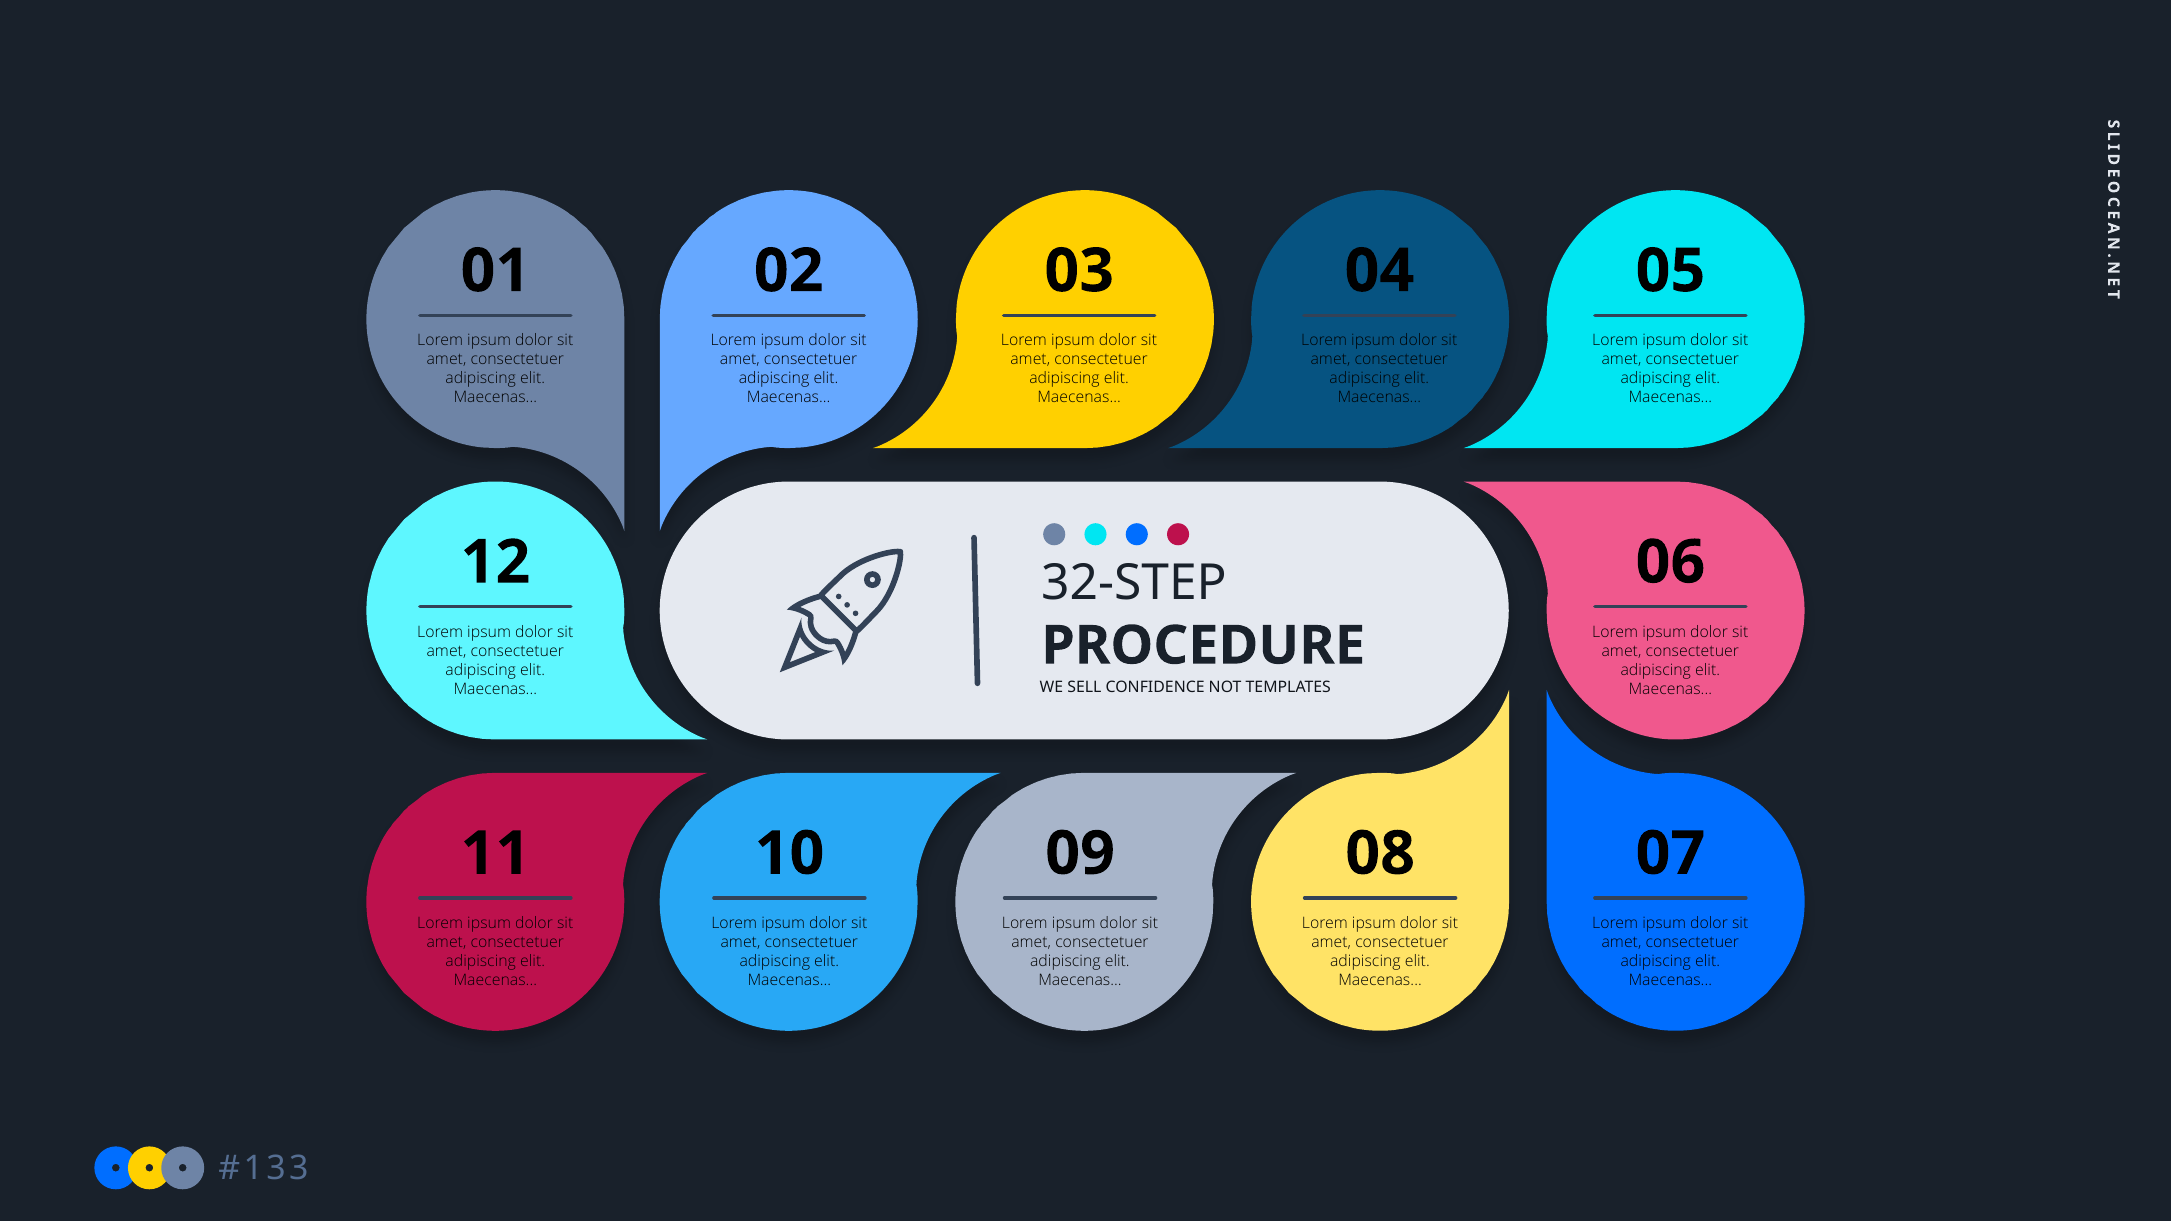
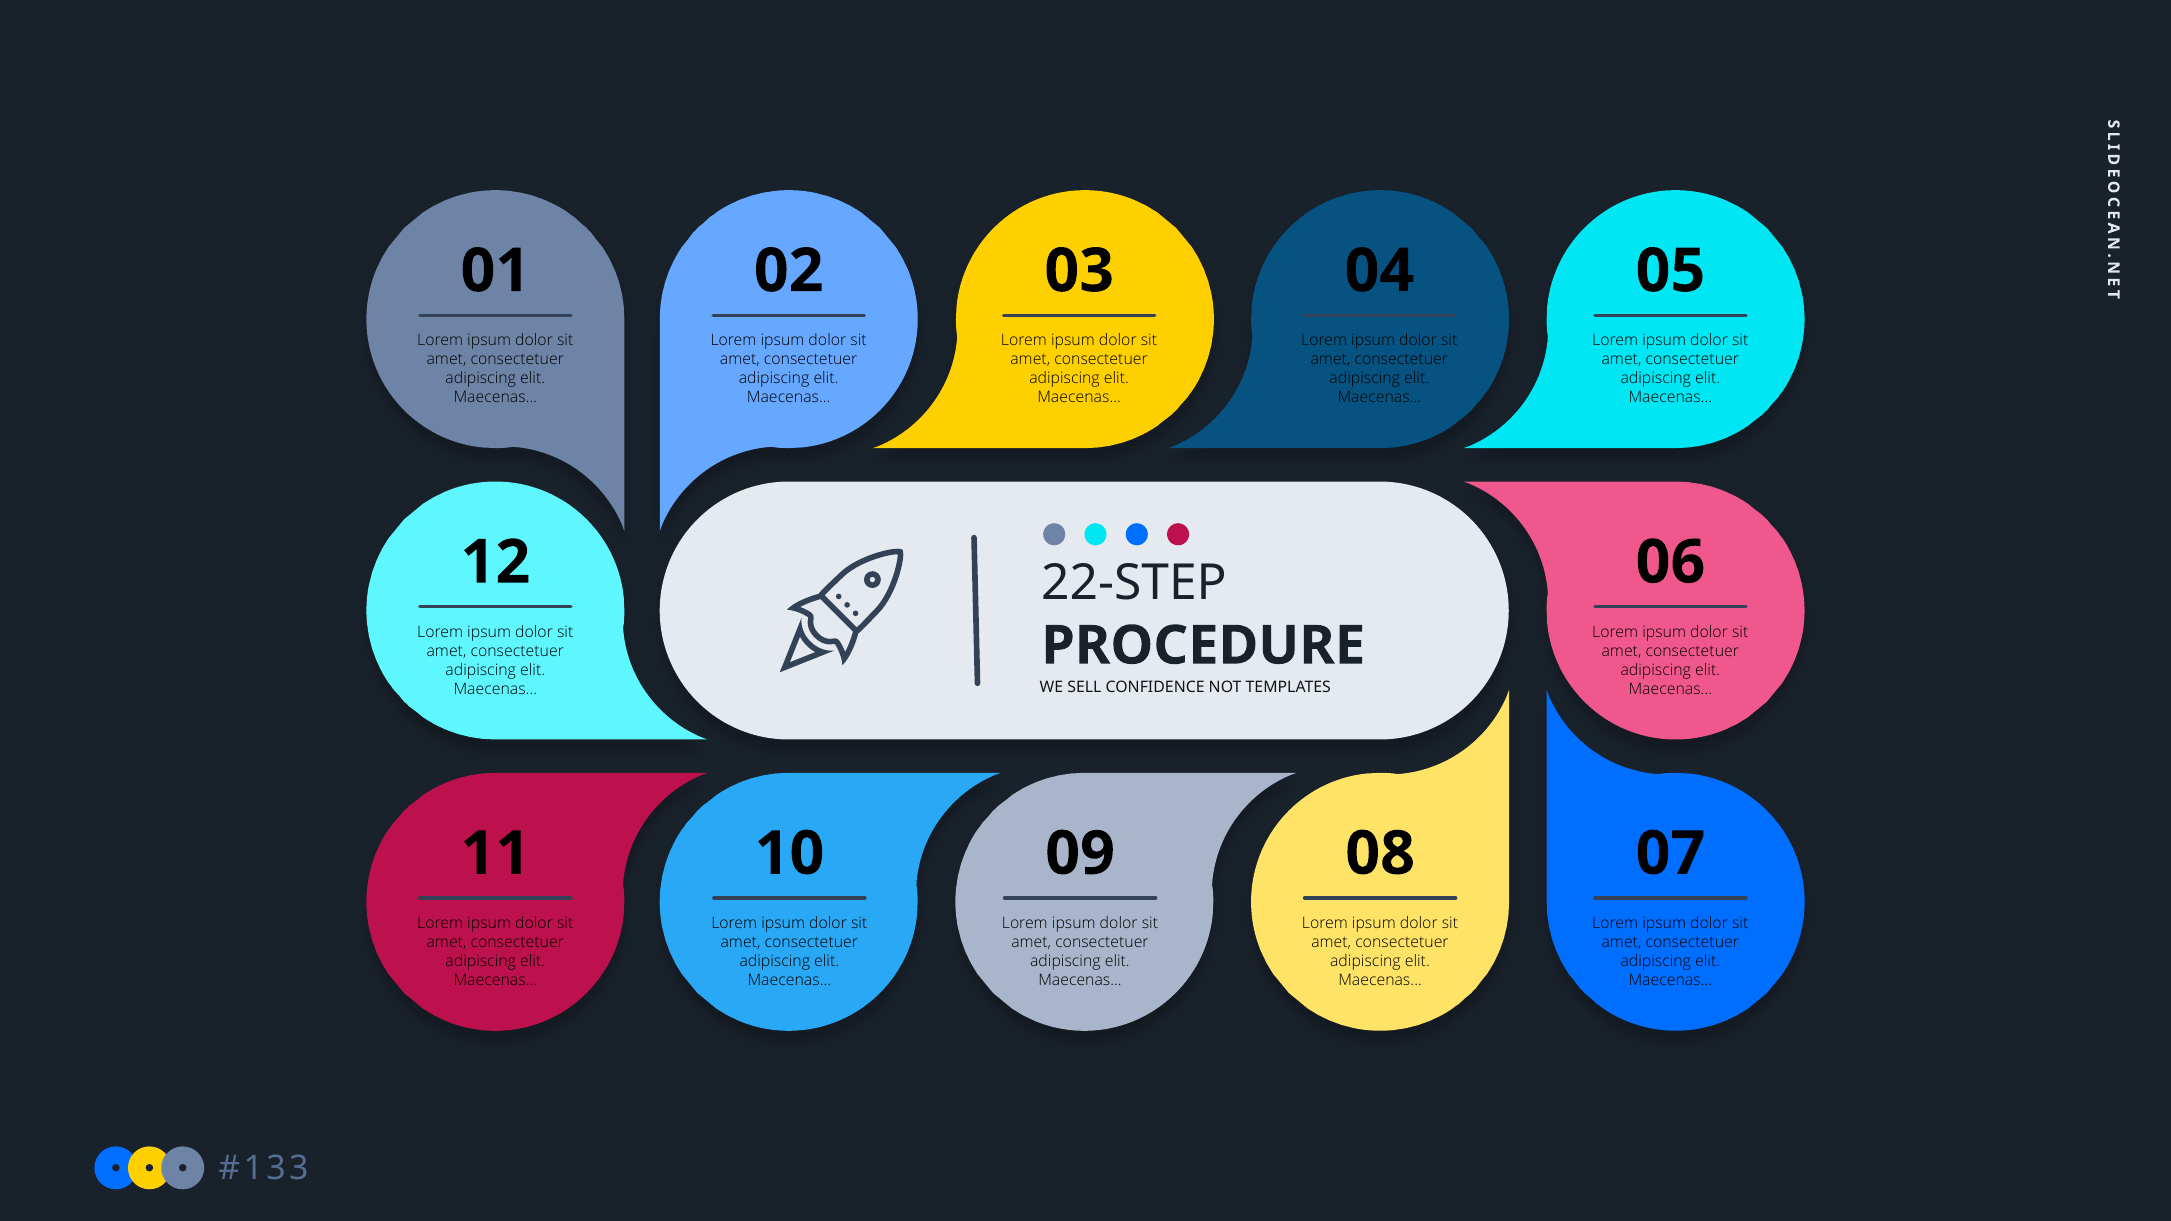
32-STEP: 32-STEP -> 22-STEP
